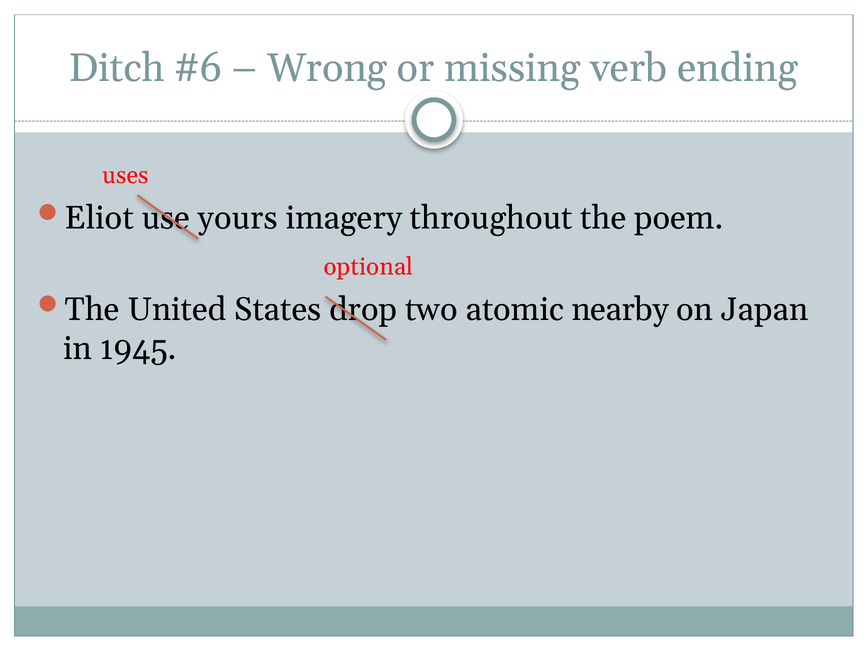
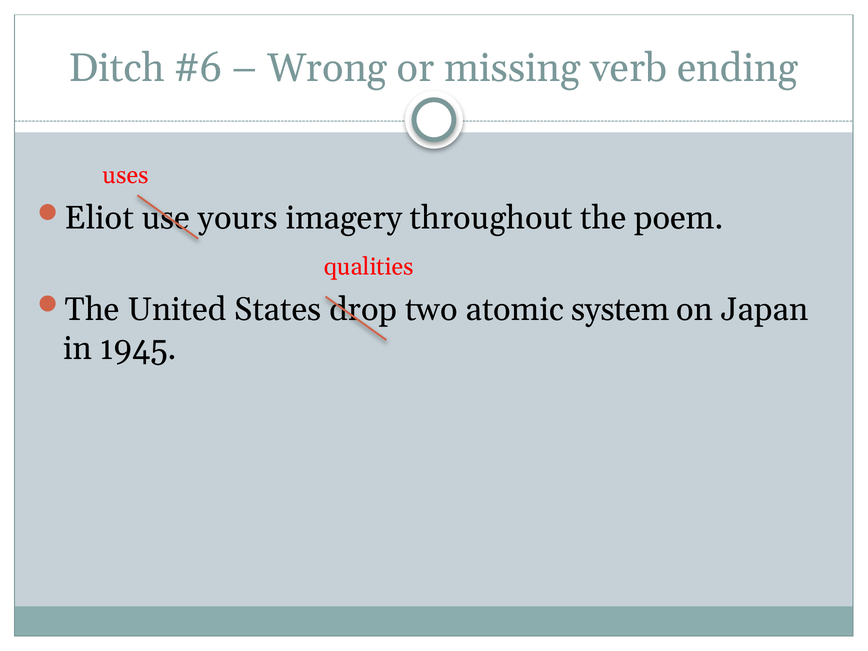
optional: optional -> qualities
nearby: nearby -> system
